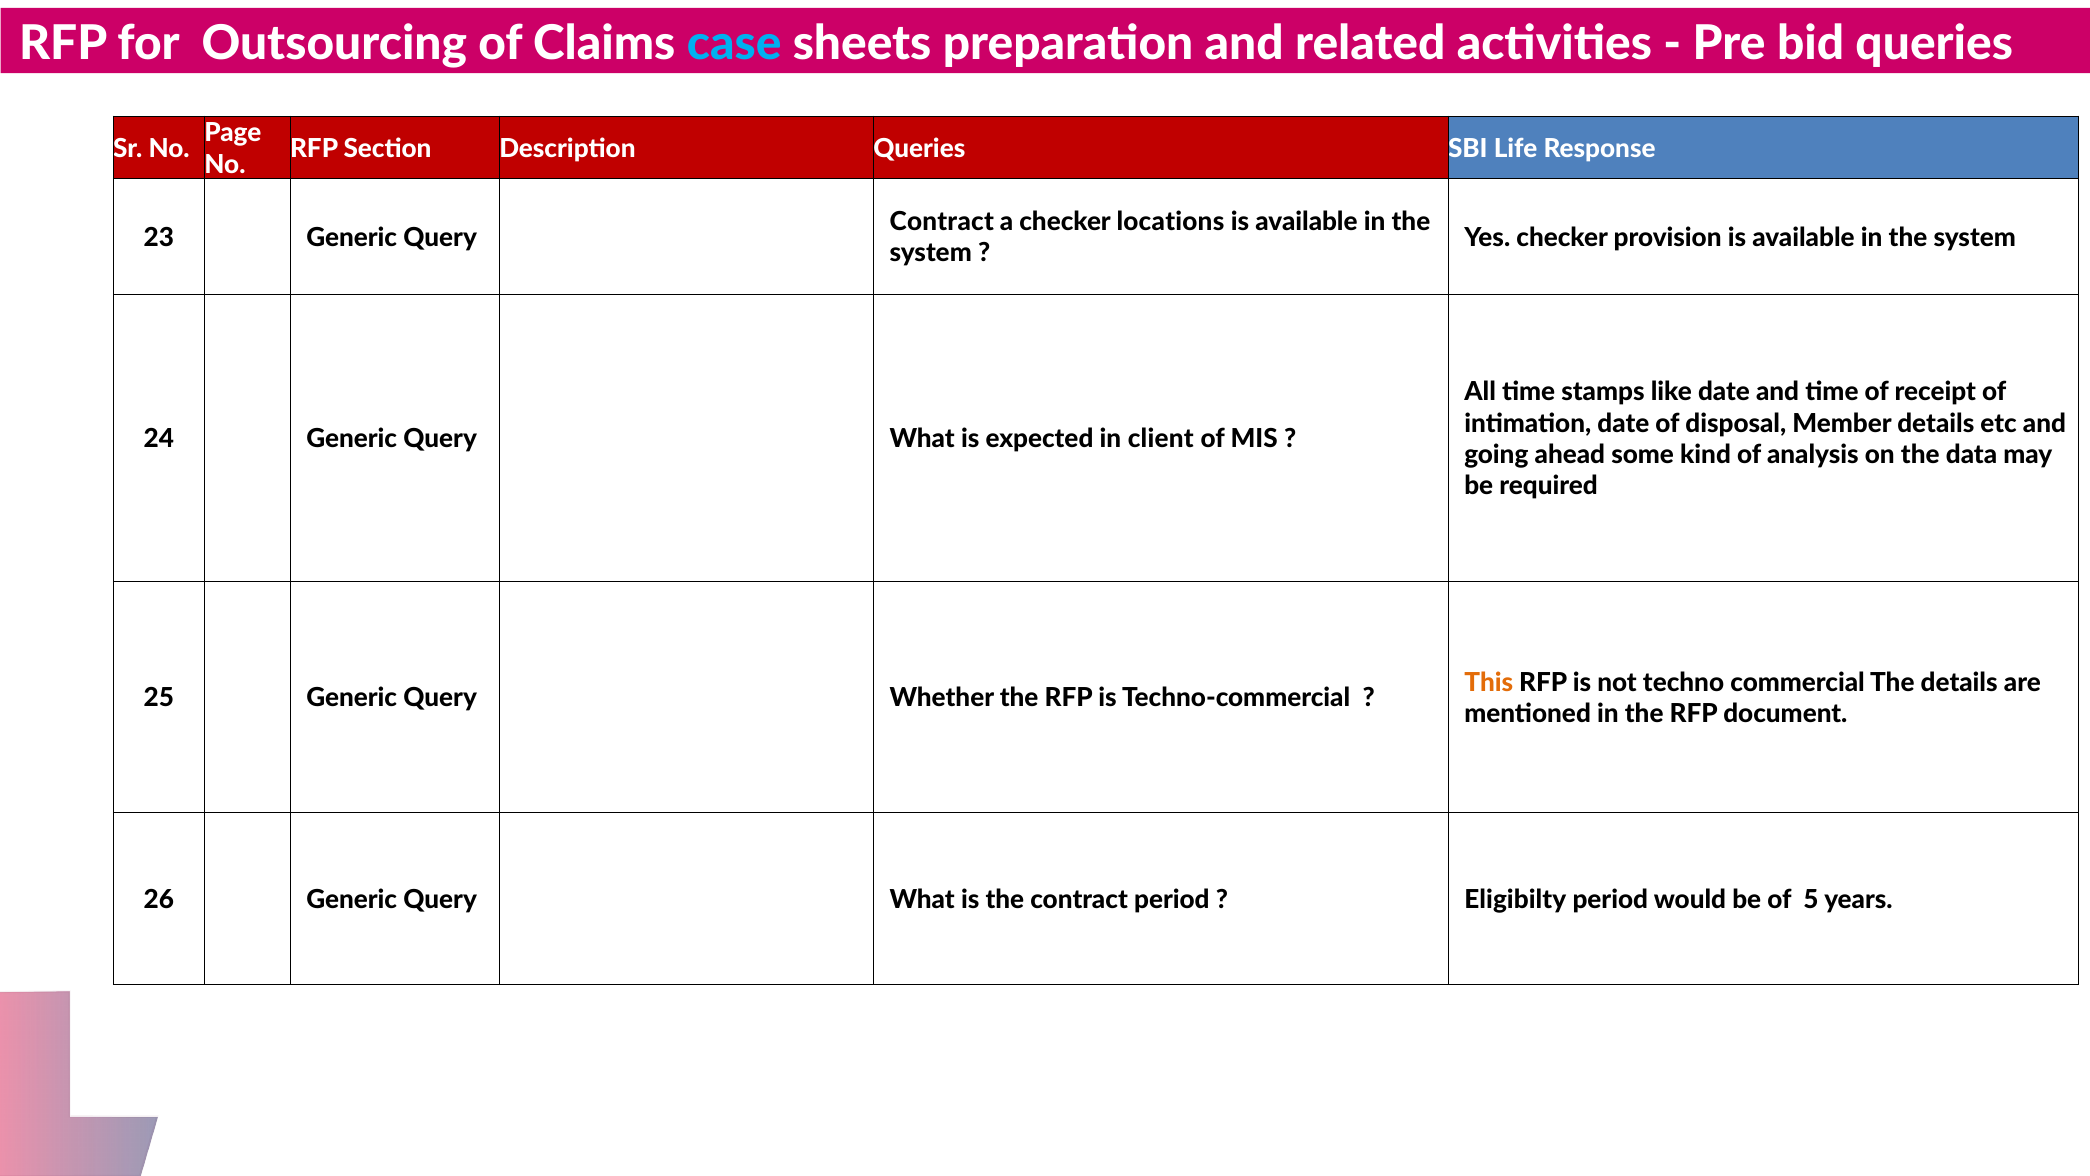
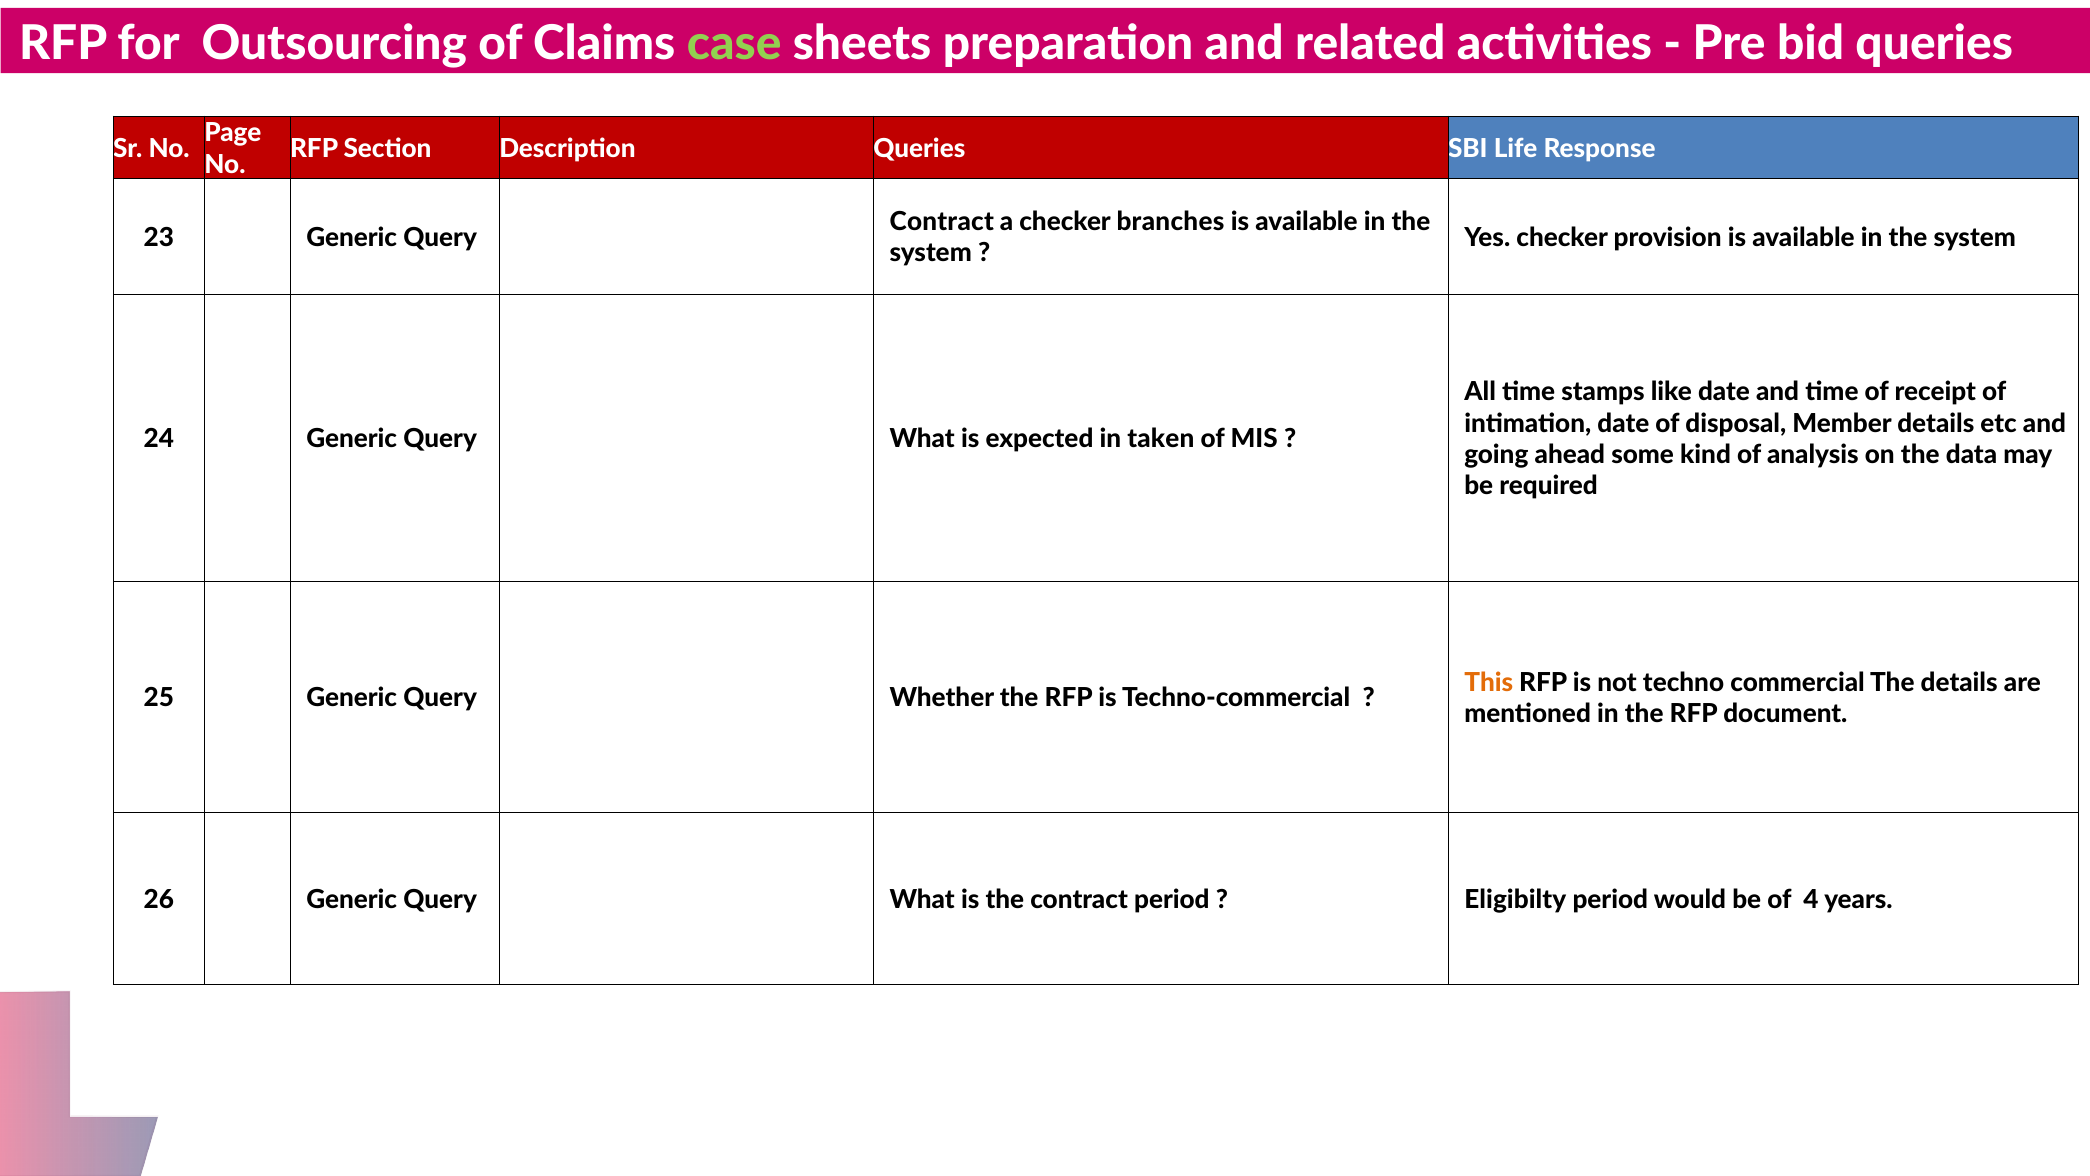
case colour: light blue -> light green
locations: locations -> branches
client: client -> taken
5: 5 -> 4
